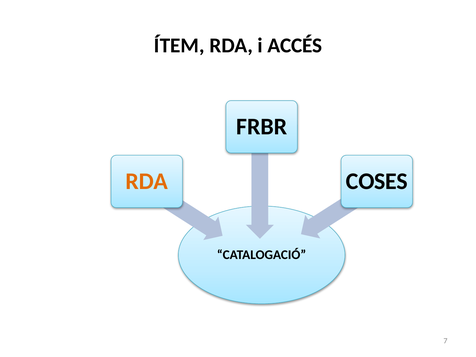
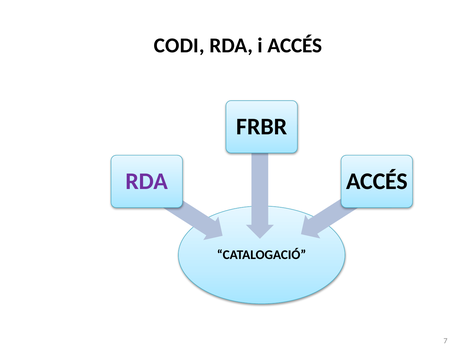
ÍTEM: ÍTEM -> CODI
RDA at (147, 181) colour: orange -> purple
COSES at (377, 181): COSES -> ACCÉS
